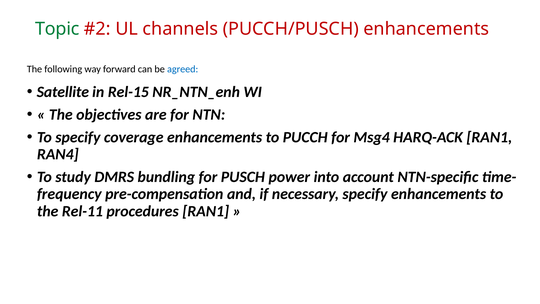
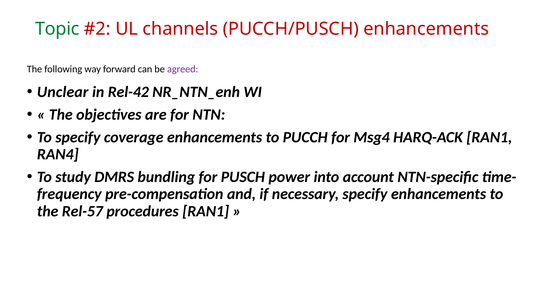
agreed colour: blue -> purple
Satellite: Satellite -> Unclear
Rel-15: Rel-15 -> Rel-42
Rel-11: Rel-11 -> Rel-57
